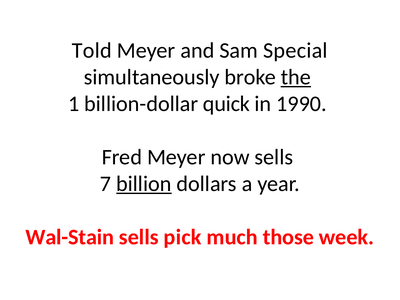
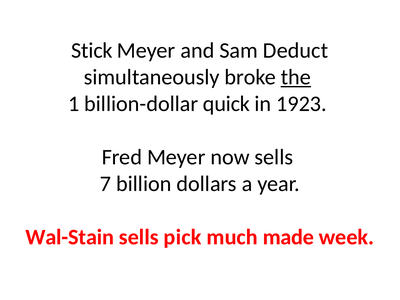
Told: Told -> Stick
Special: Special -> Deduct
1990: 1990 -> 1923
billion underline: present -> none
those: those -> made
